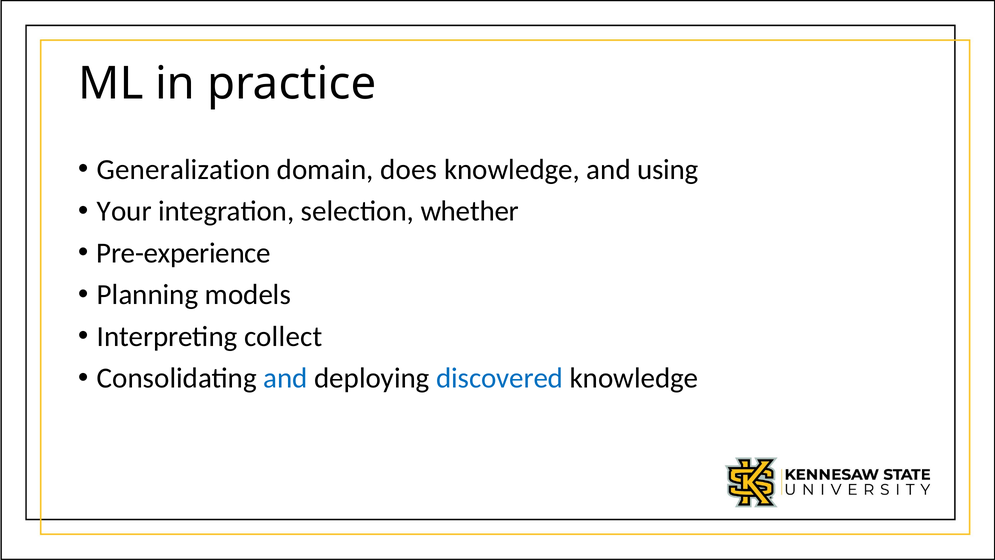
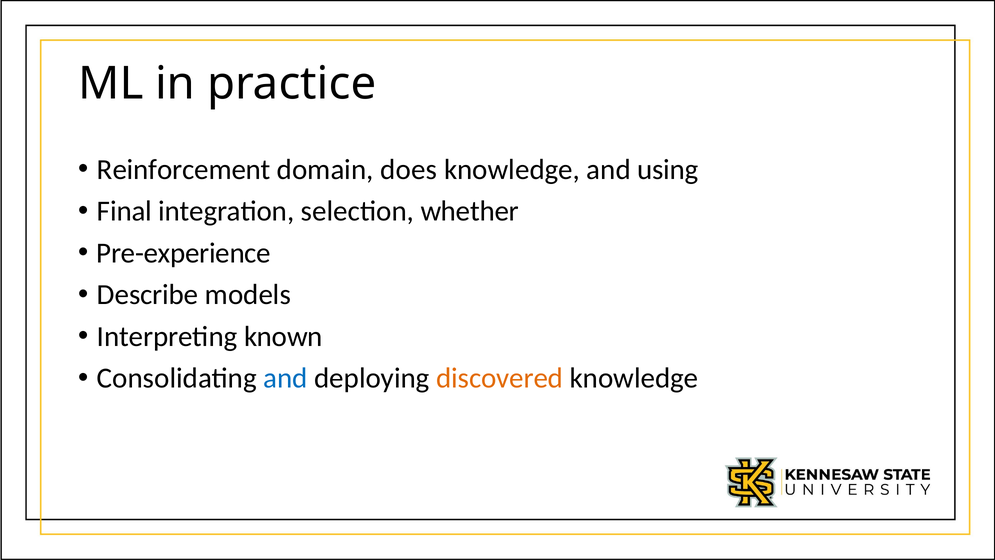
Generalization: Generalization -> Reinforcement
Your: Your -> Final
Planning: Planning -> Describe
collect: collect -> known
discovered colour: blue -> orange
